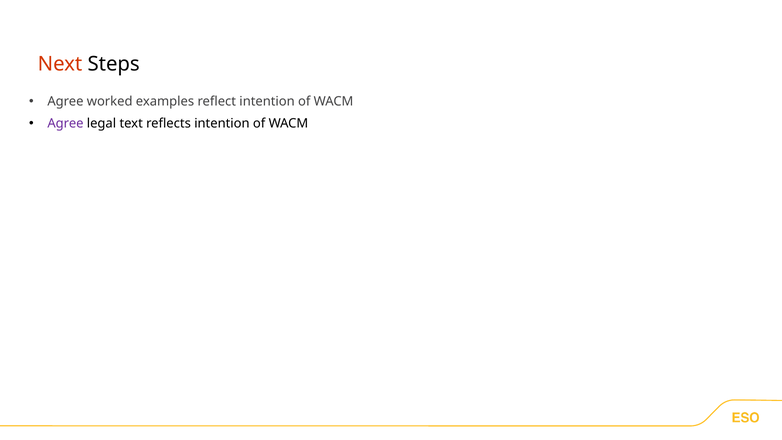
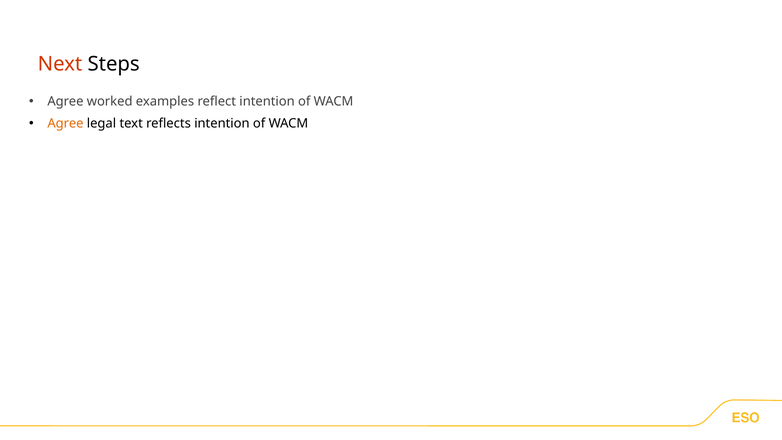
Agree at (66, 124) colour: purple -> orange
